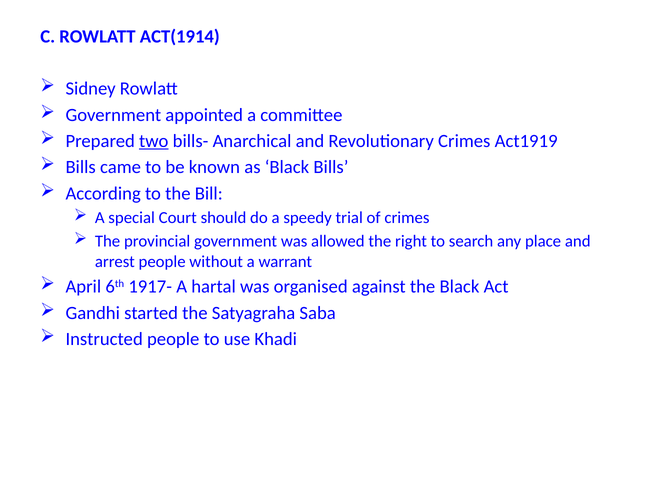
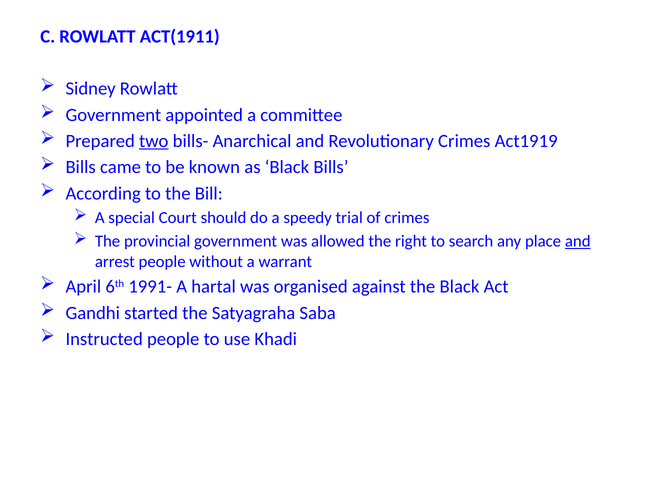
ACT(1914: ACT(1914 -> ACT(1911
and at (578, 241) underline: none -> present
1917-: 1917- -> 1991-
